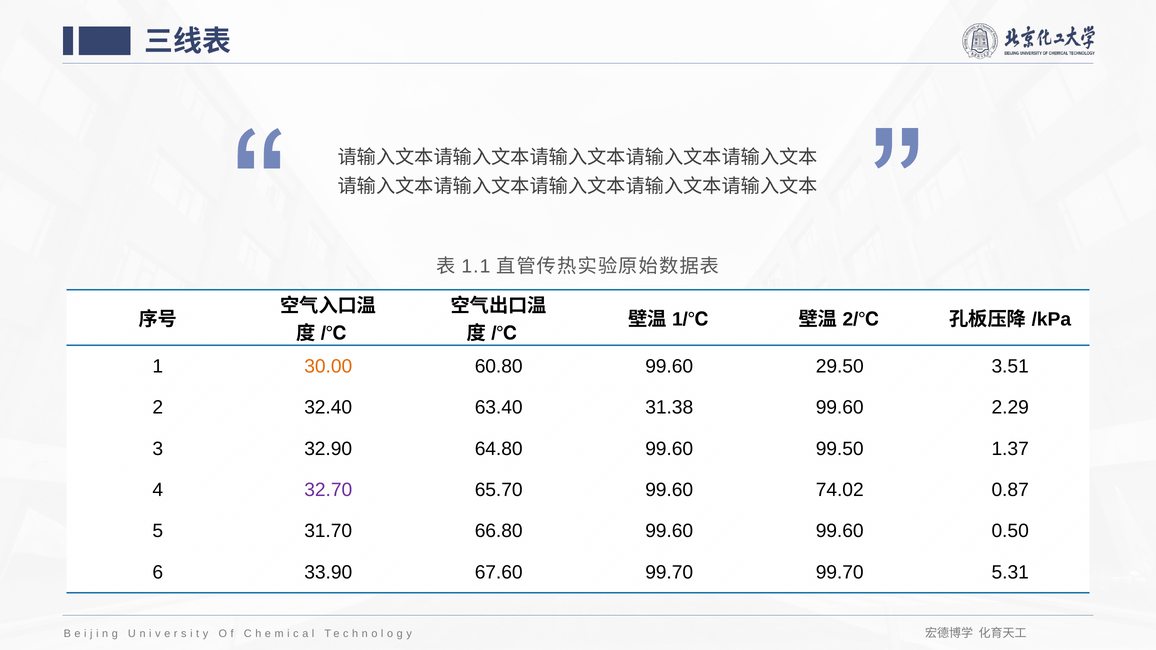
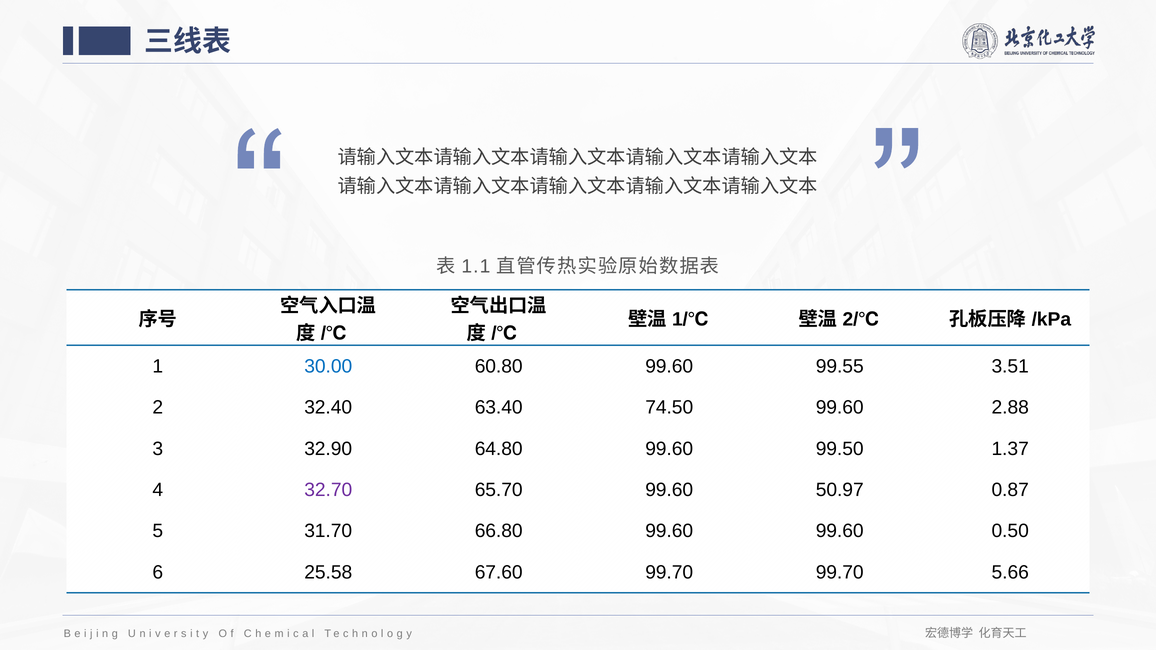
30.00 colour: orange -> blue
29.50: 29.50 -> 99.55
31.38: 31.38 -> 74.50
2.29: 2.29 -> 2.88
74.02: 74.02 -> 50.97
33.90: 33.90 -> 25.58
5.31: 5.31 -> 5.66
